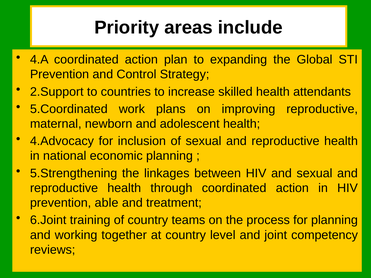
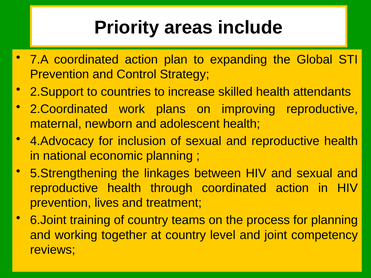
4.A: 4.A -> 7.A
5.Coordinated: 5.Coordinated -> 2.Coordinated
able: able -> lives
